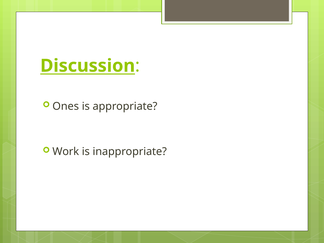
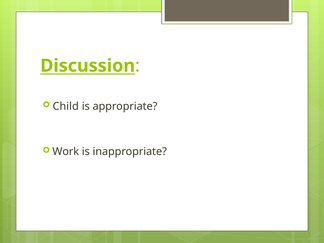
Ones: Ones -> Child
